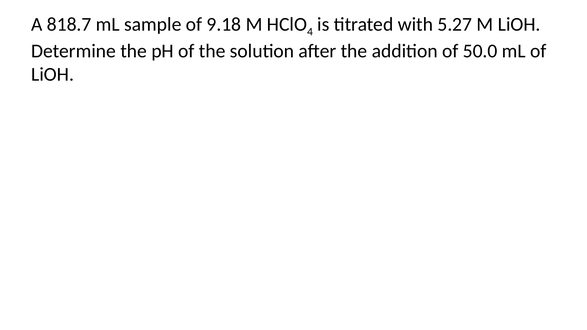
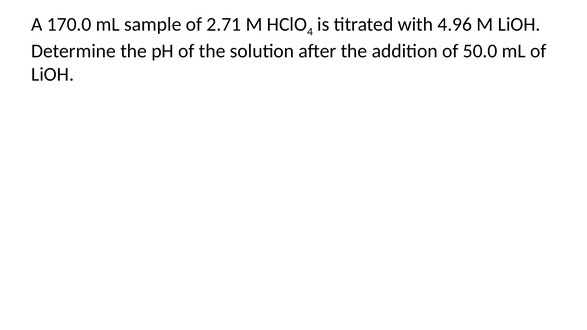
818.7: 818.7 -> 170.0
9.18: 9.18 -> 2.71
5.27: 5.27 -> 4.96
